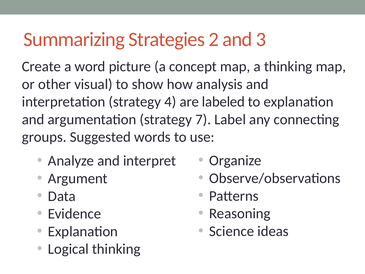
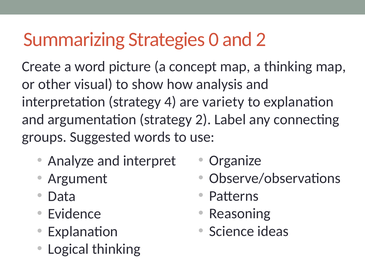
2: 2 -> 0
and 3: 3 -> 2
labeled: labeled -> variety
strategy 7: 7 -> 2
